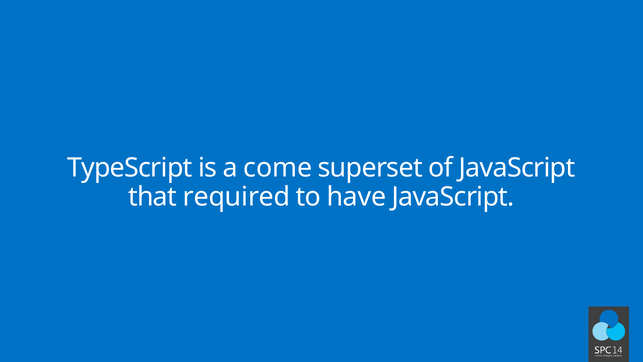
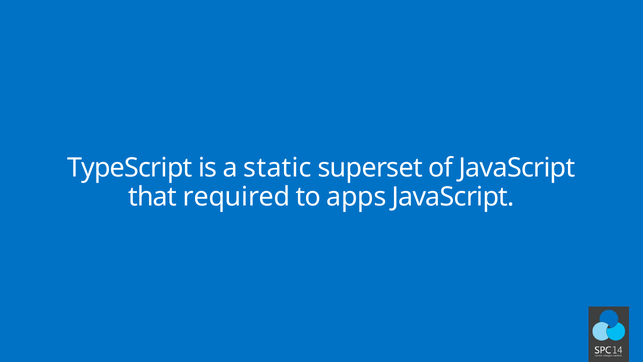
come: come -> static
have: have -> apps
